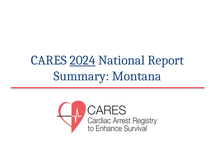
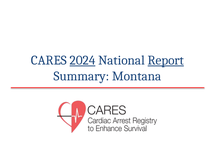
Report underline: none -> present
